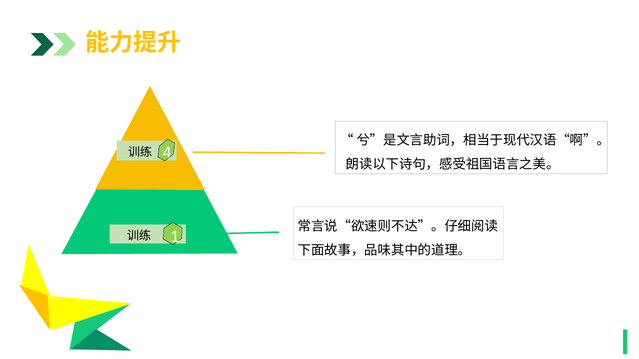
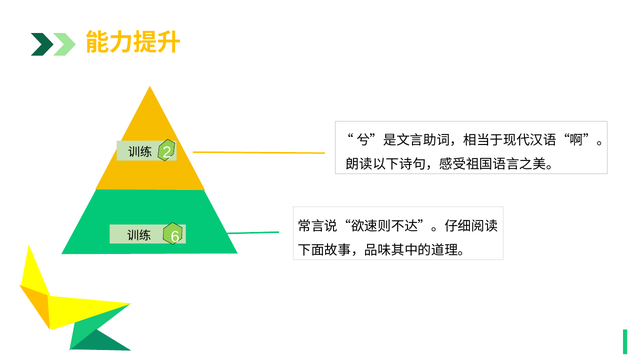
4: 4 -> 2
1 at (175, 237): 1 -> 6
